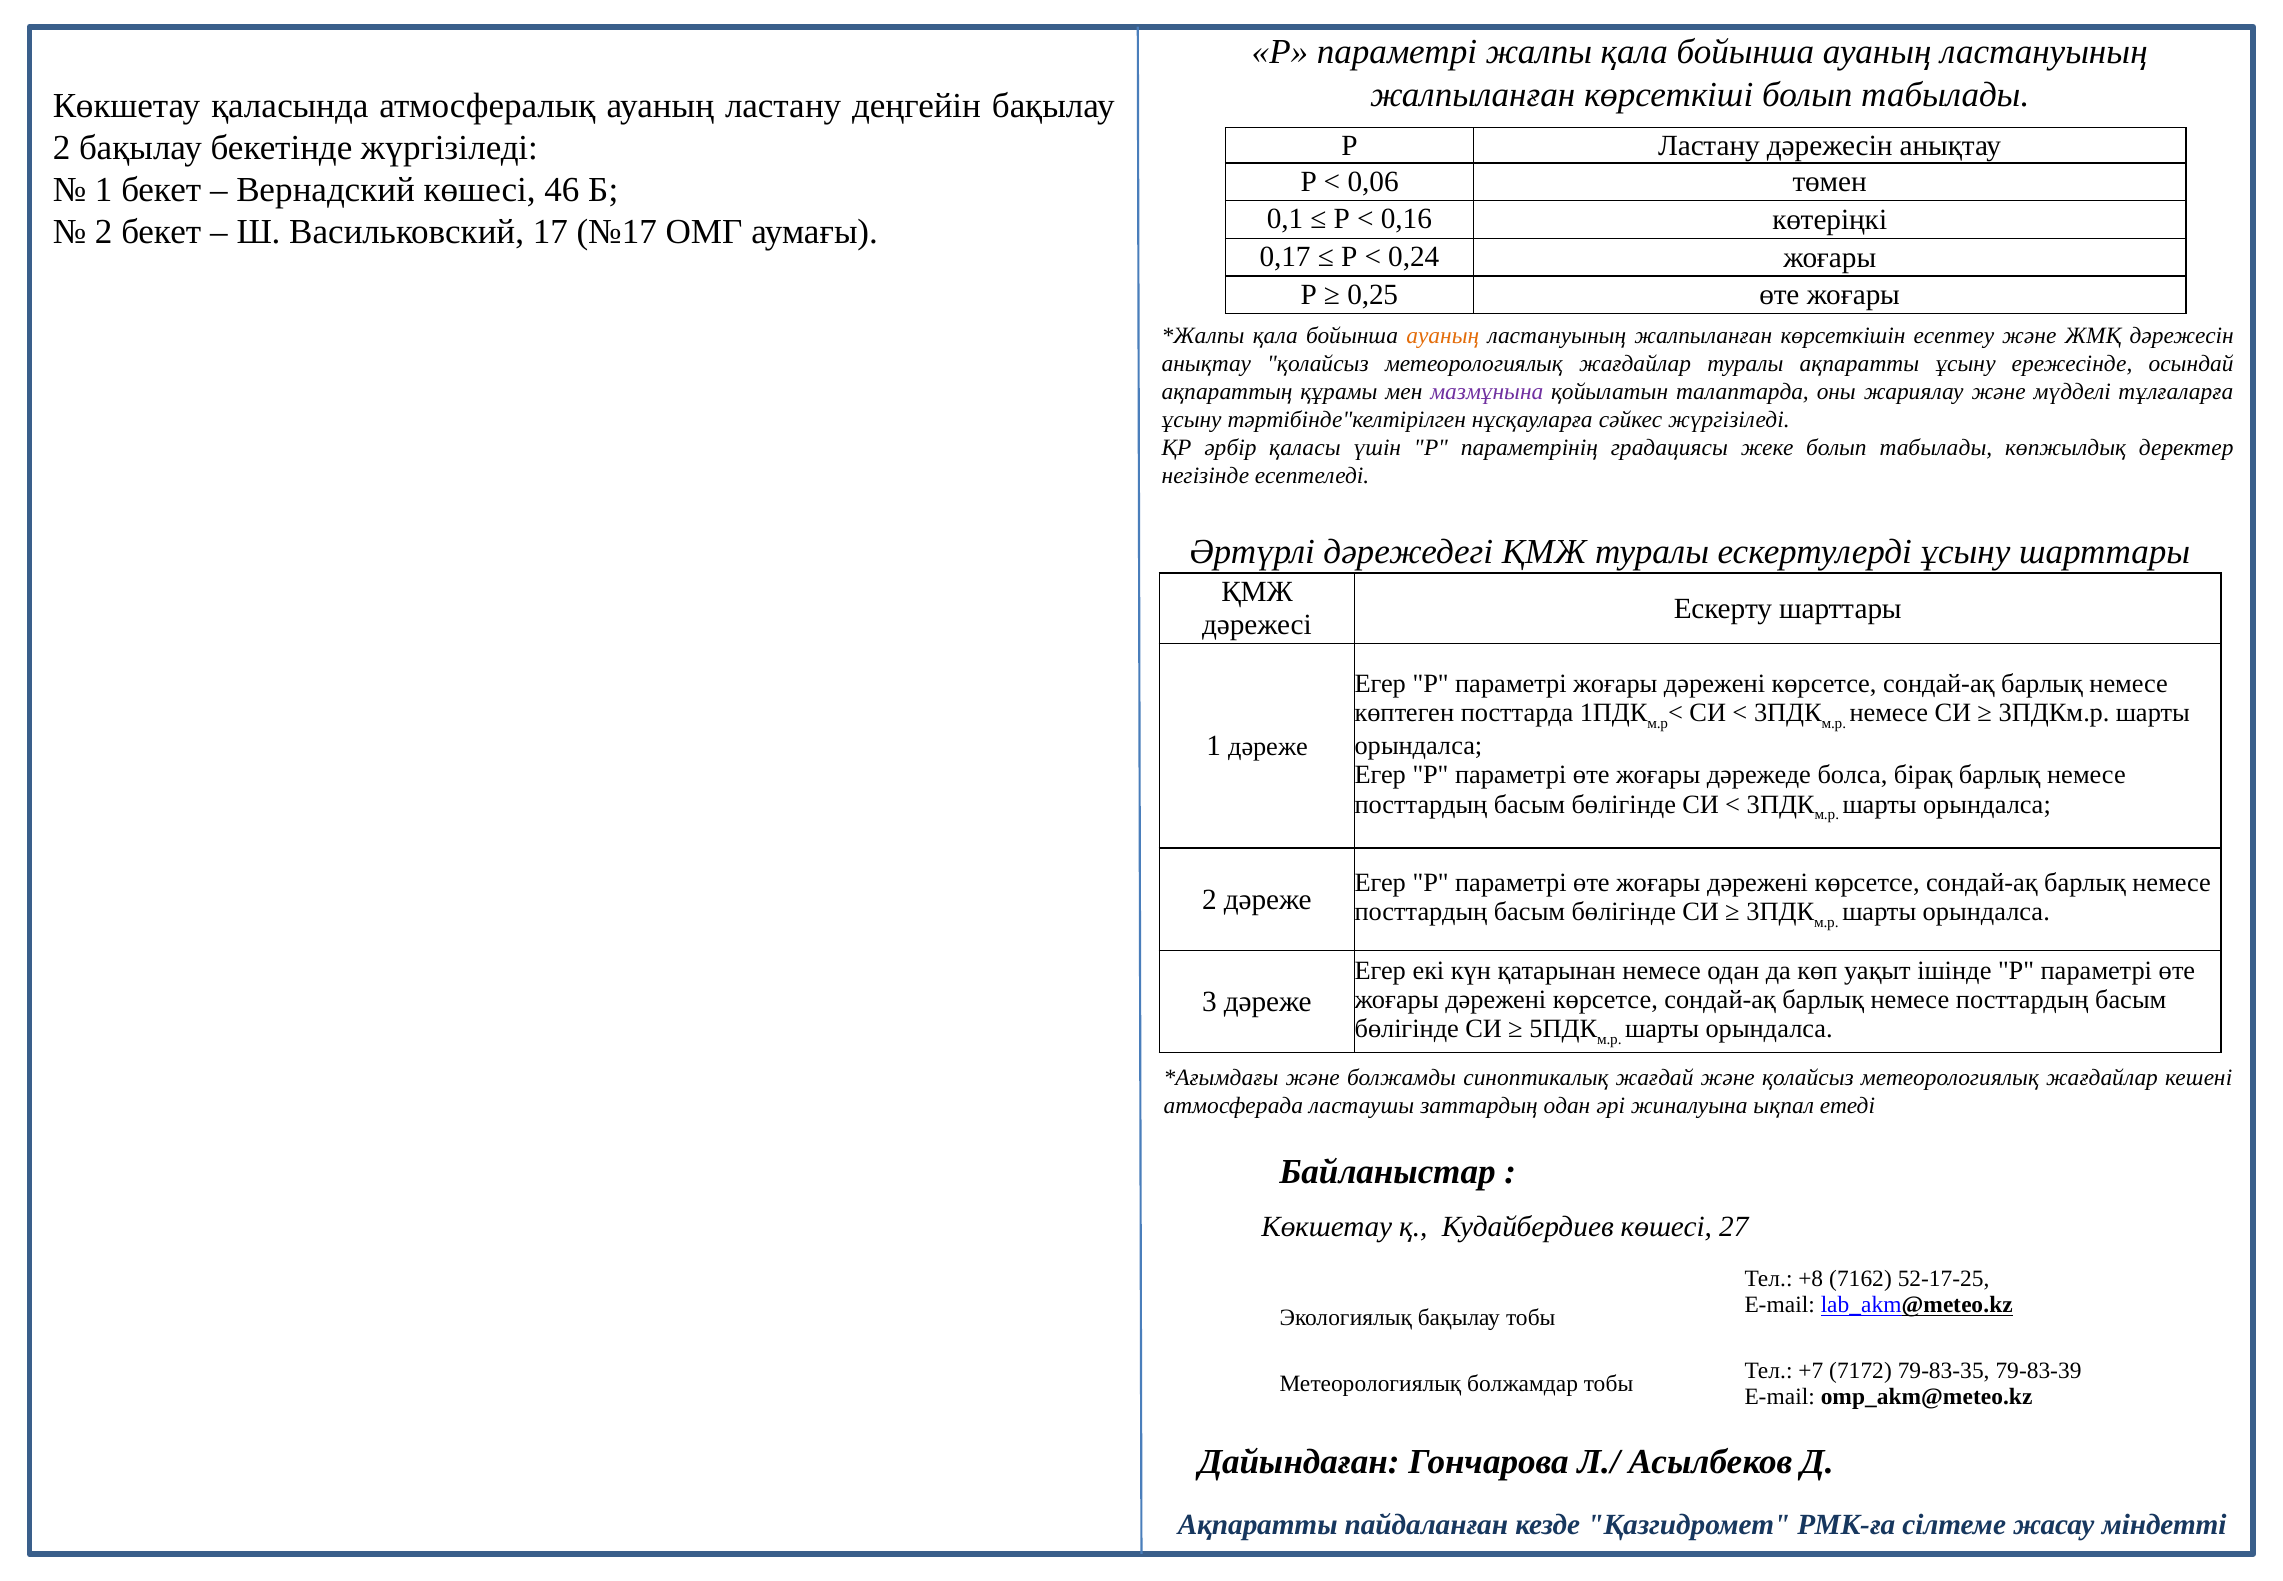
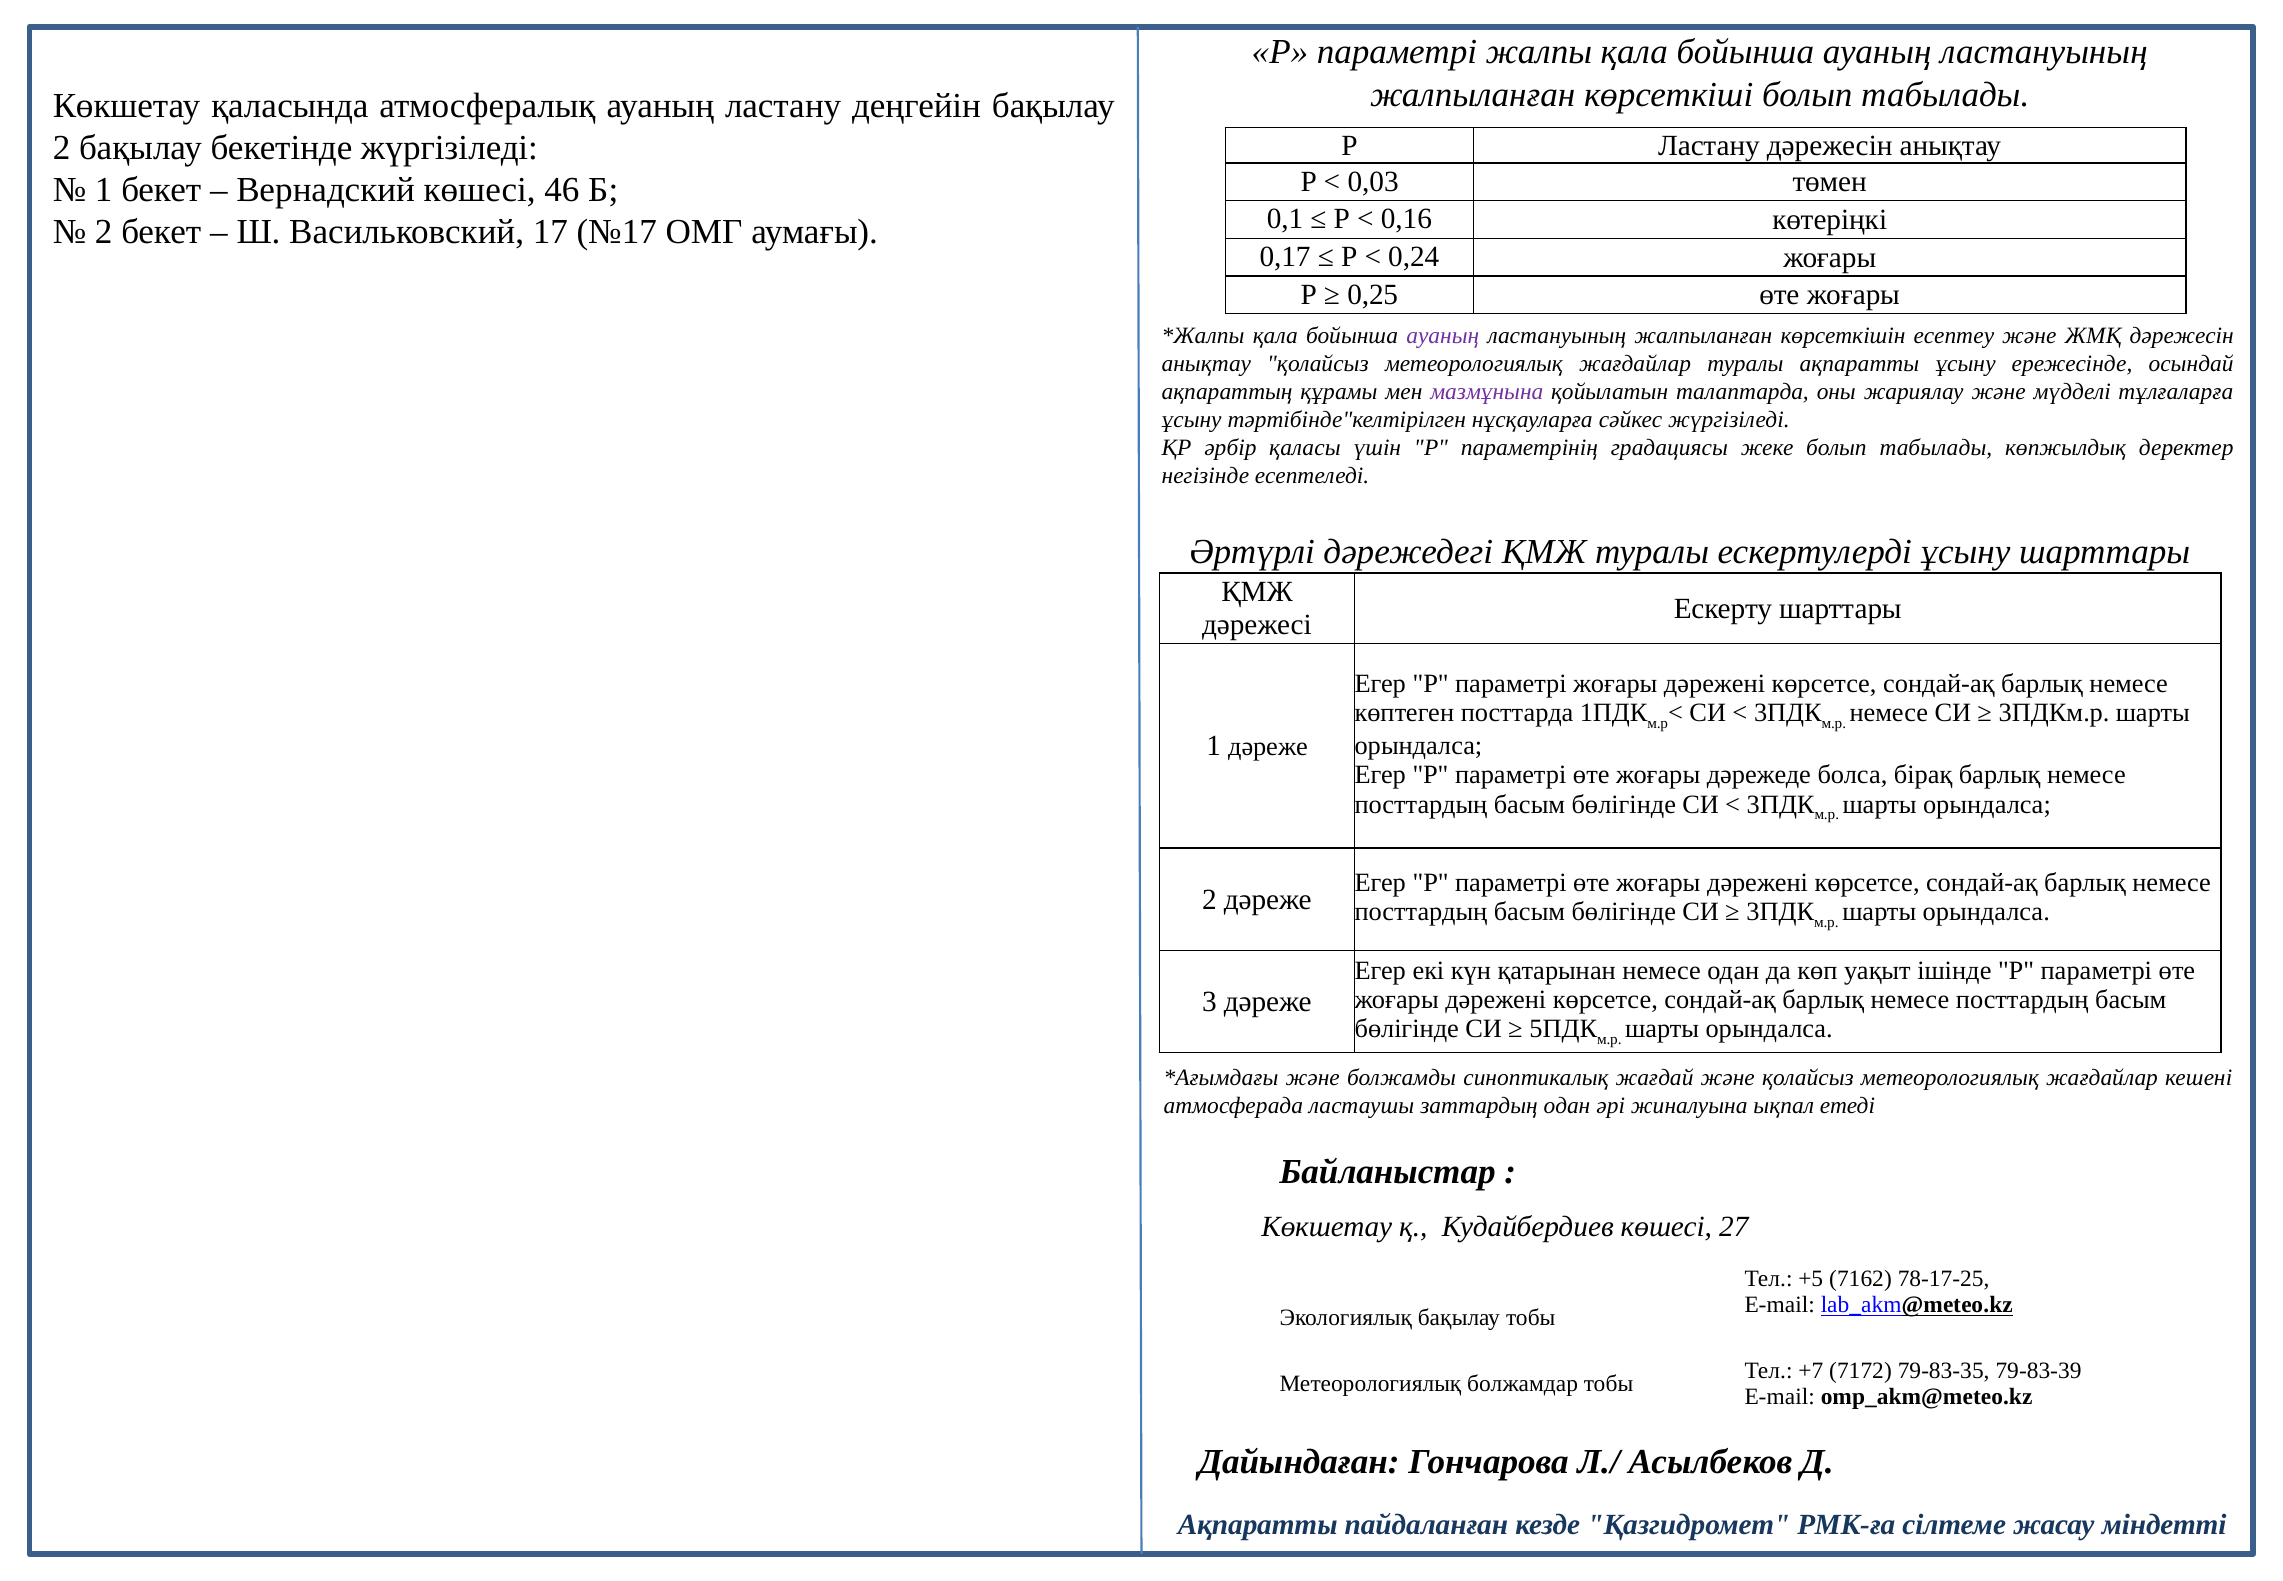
0,06: 0,06 -> 0,03
ауаның at (1443, 336) colour: orange -> purple
+8: +8 -> +5
52-17-25: 52-17-25 -> 78-17-25
